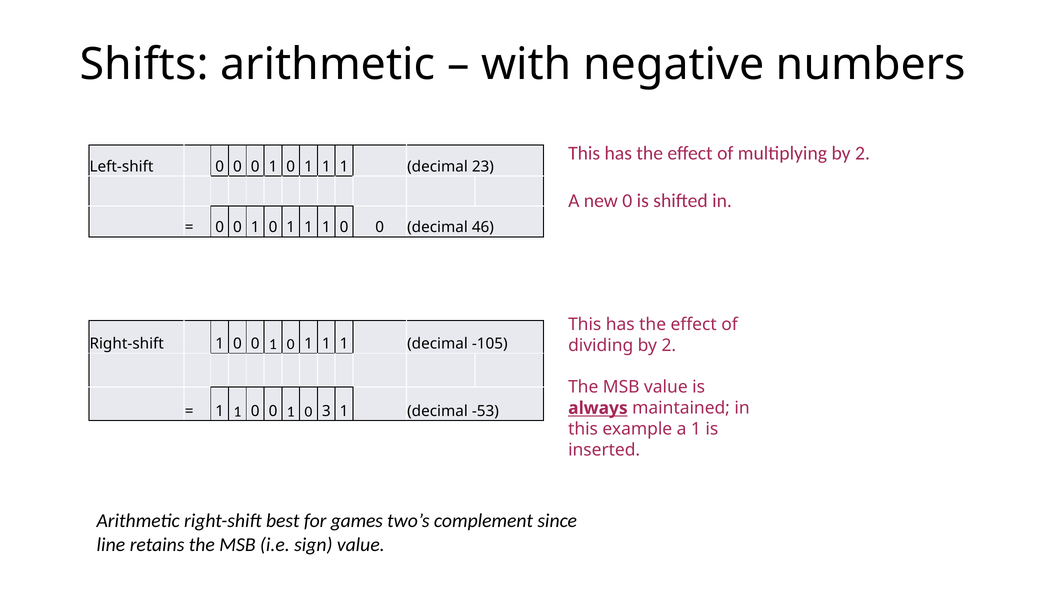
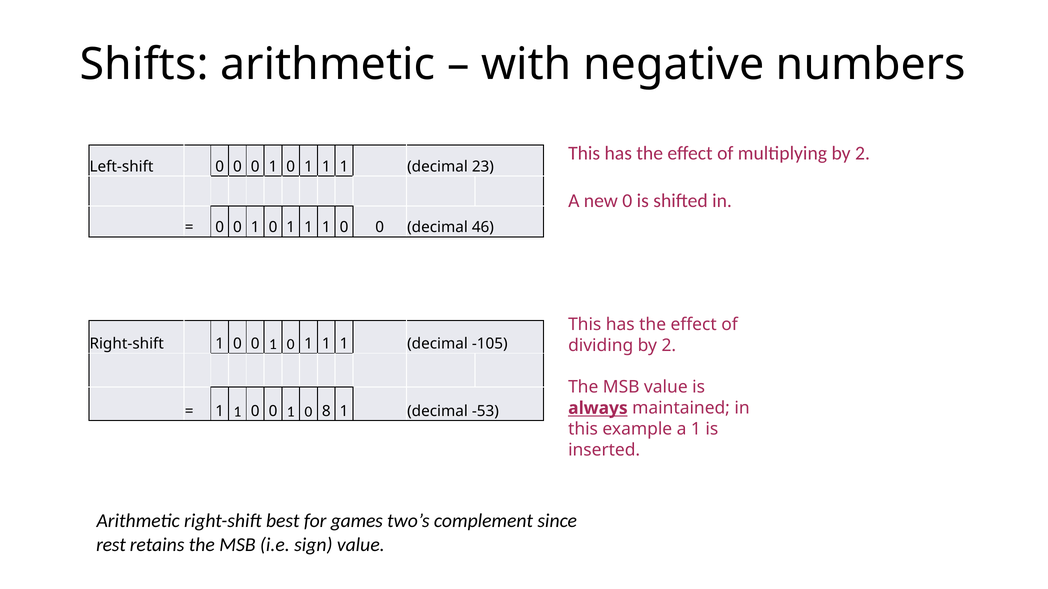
3: 3 -> 8
line: line -> rest
